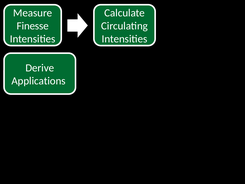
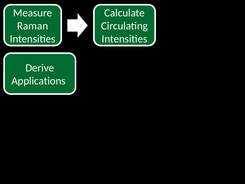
Finesse: Finesse -> Raman
